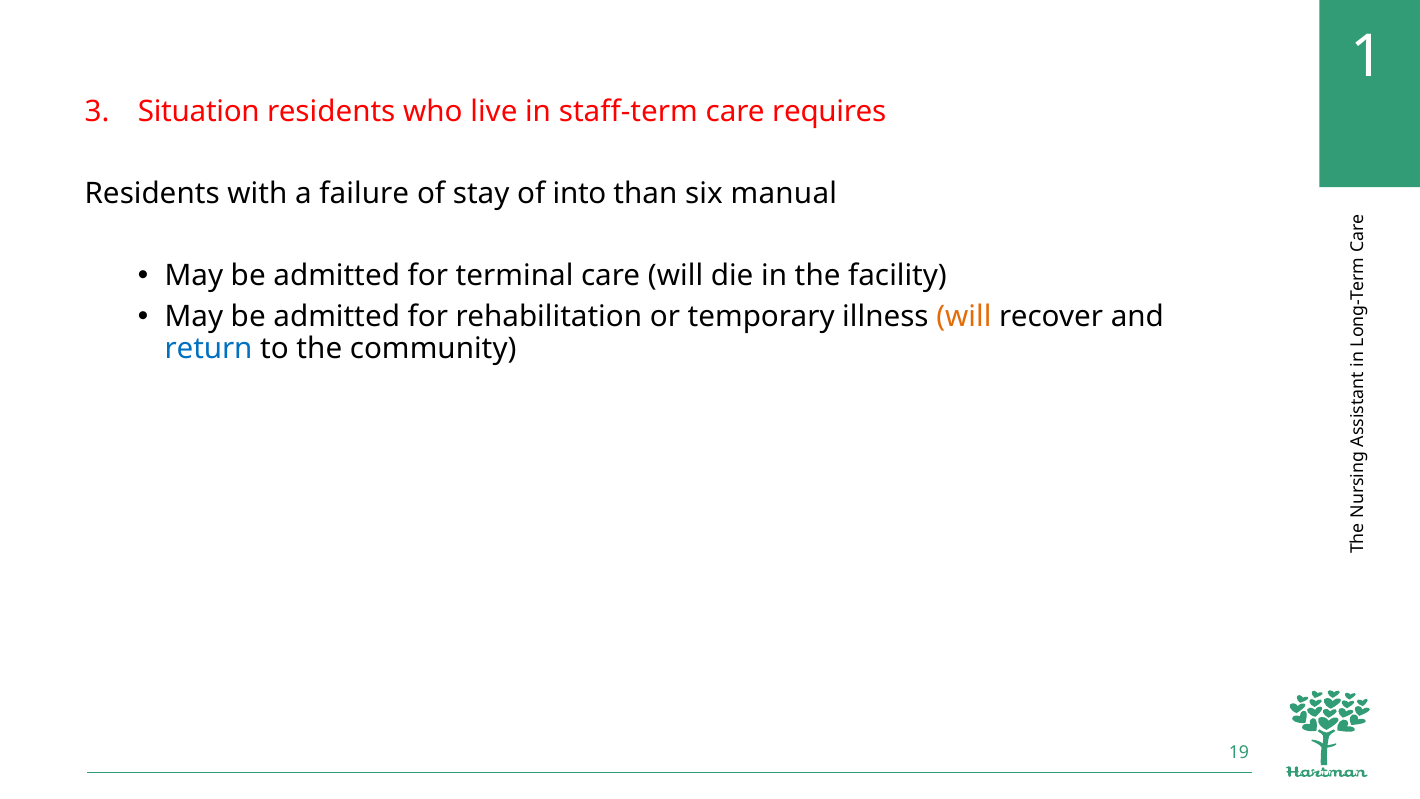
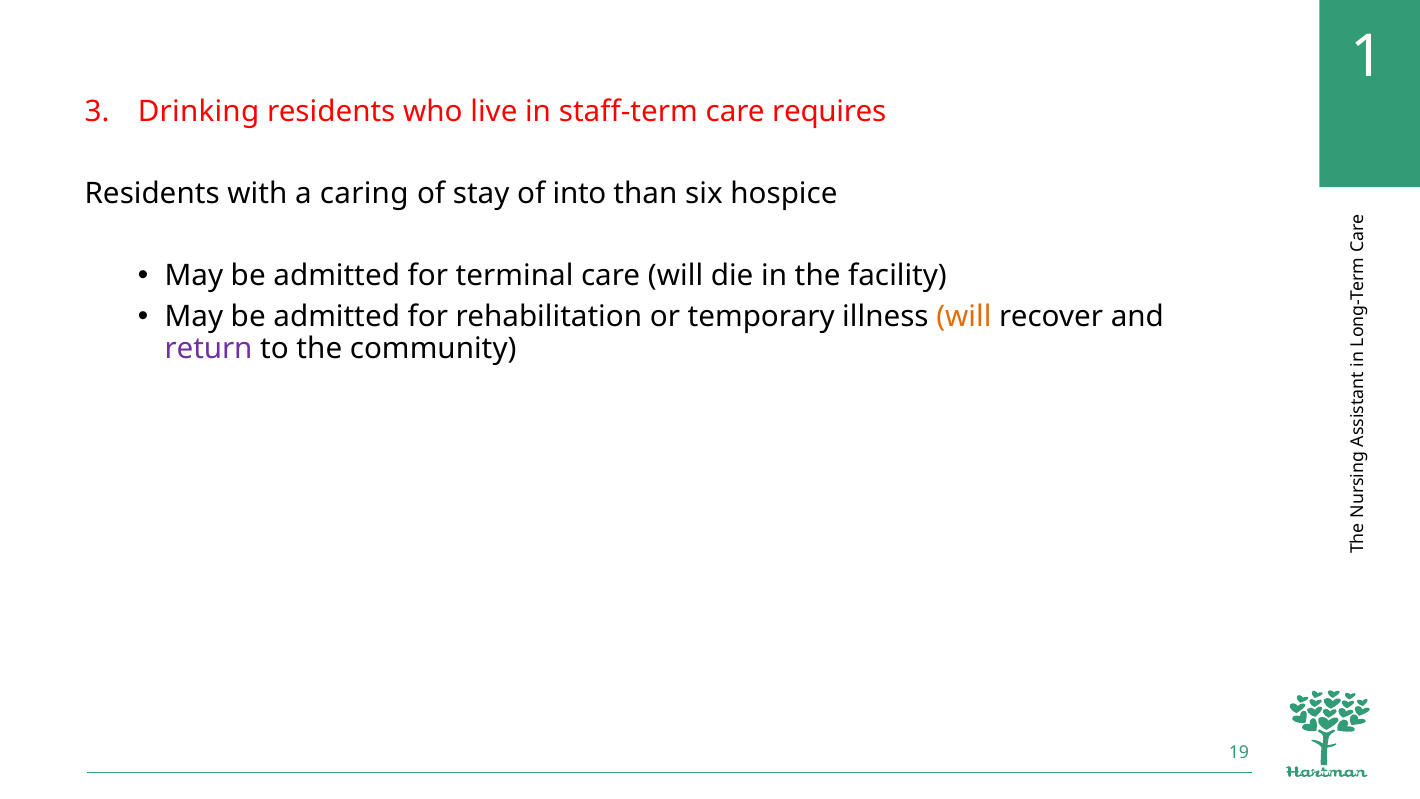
Situation: Situation -> Drinking
failure: failure -> caring
manual: manual -> hospice
return colour: blue -> purple
